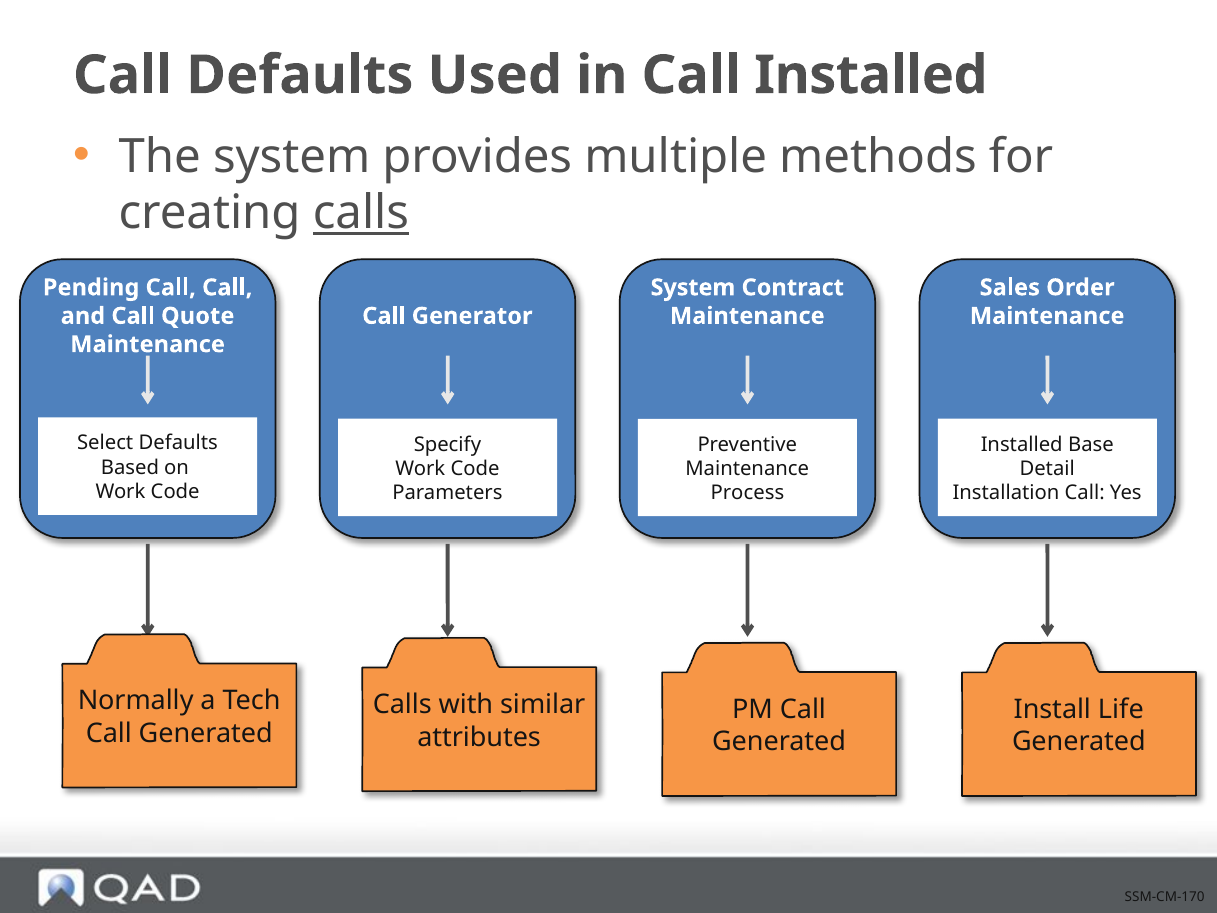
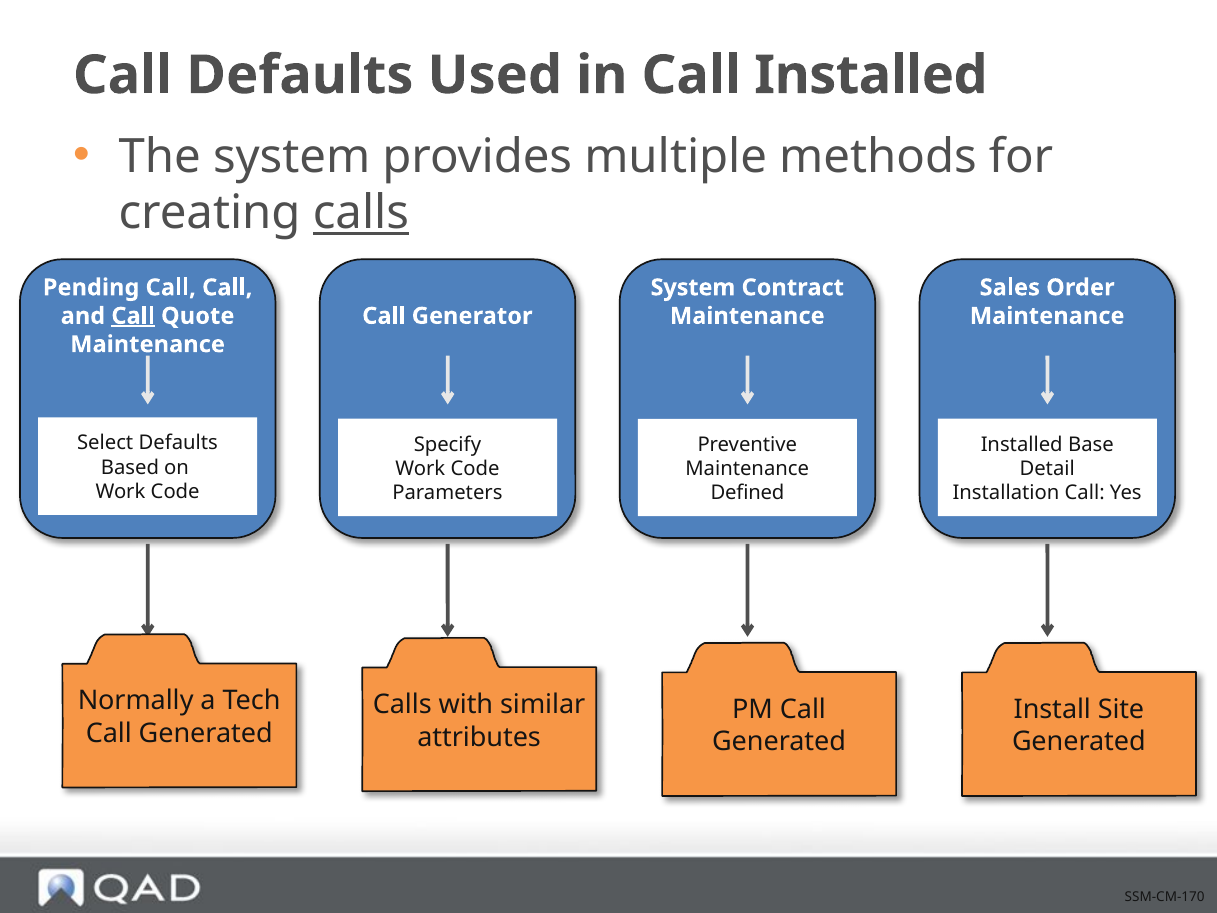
Call at (133, 316) underline: none -> present
Process: Process -> Defined
Life: Life -> Site
